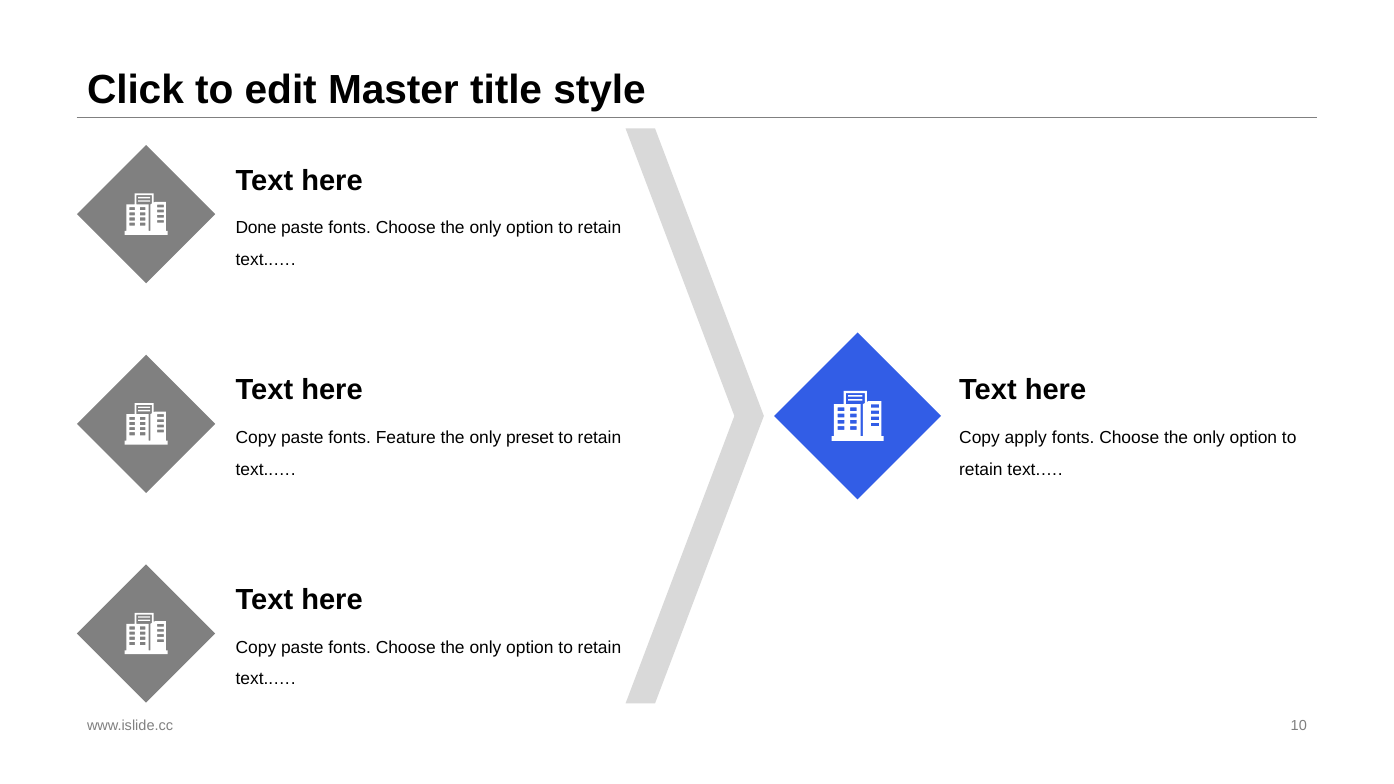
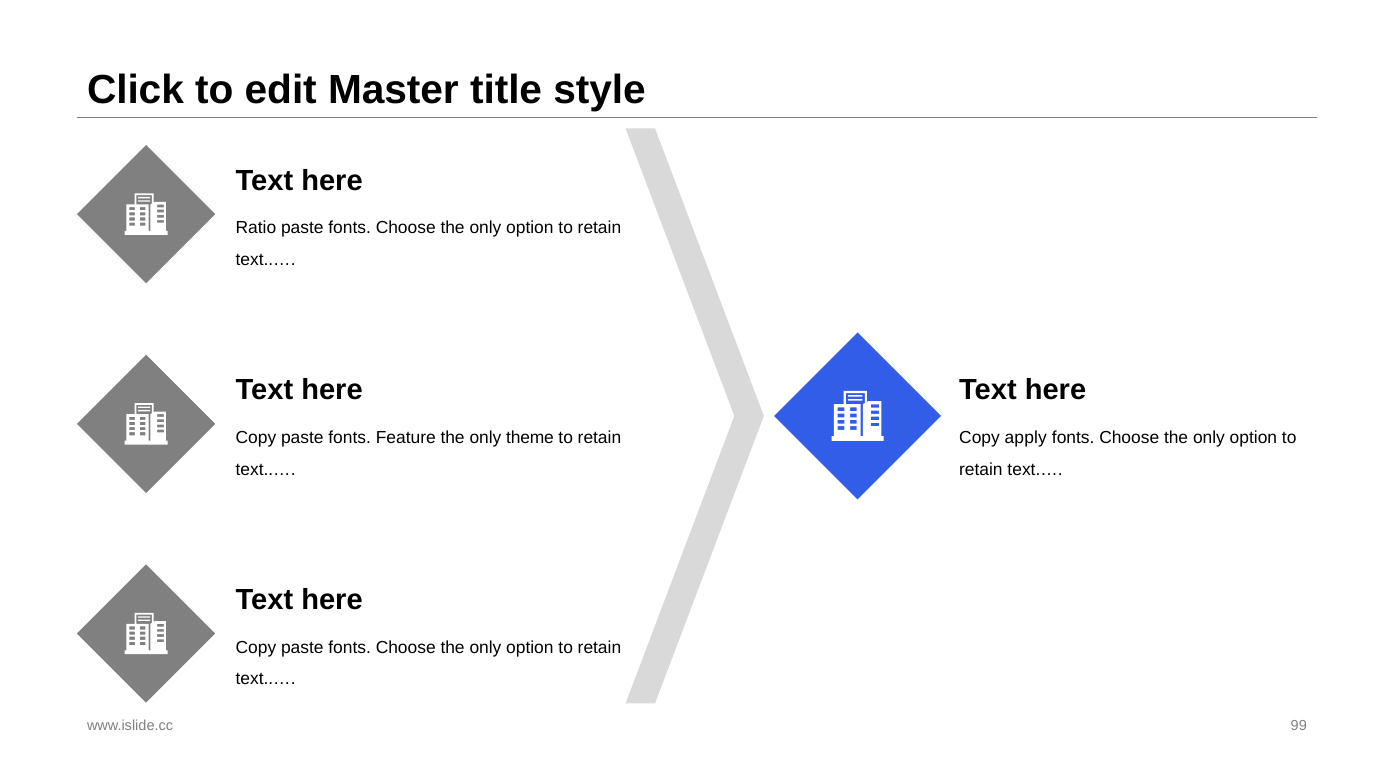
Done: Done -> Ratio
preset: preset -> theme
10: 10 -> 99
